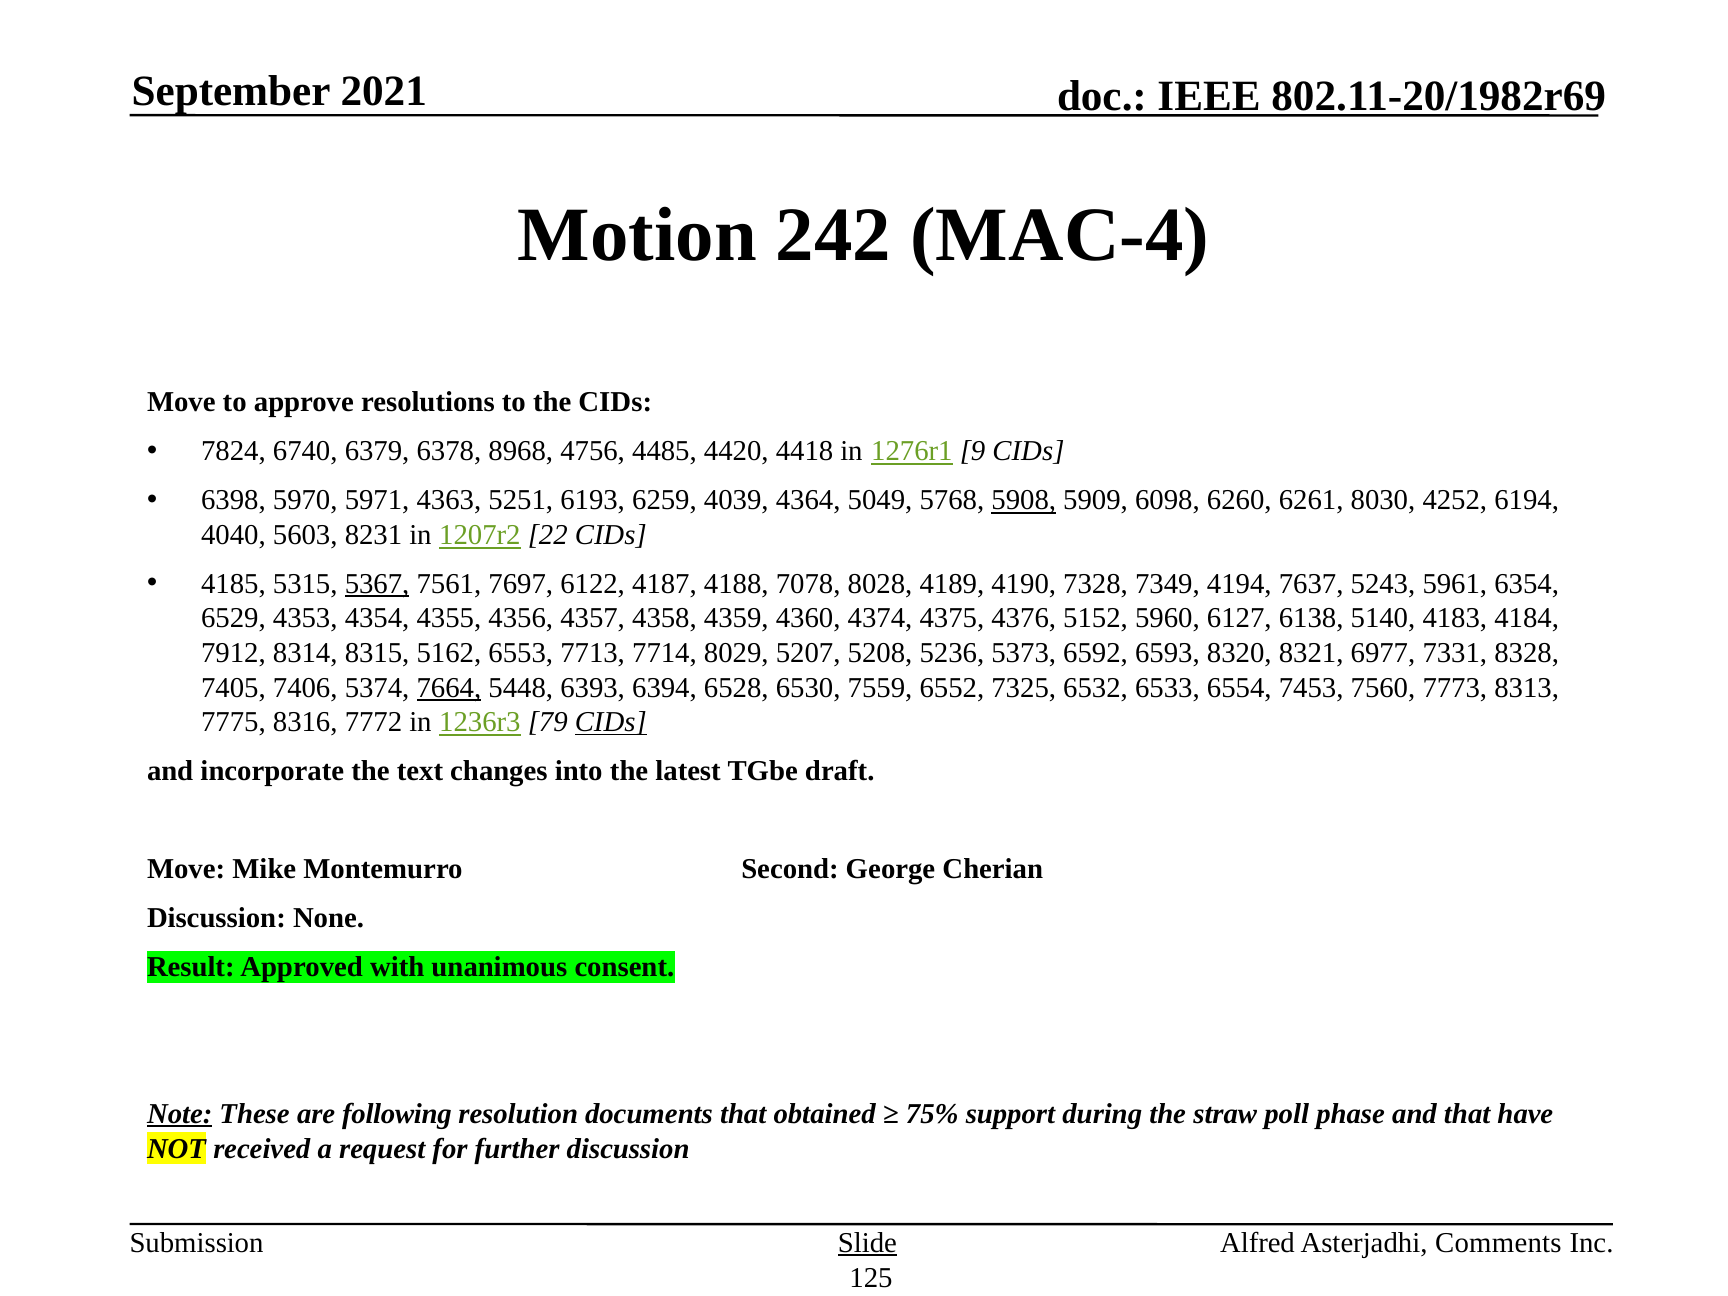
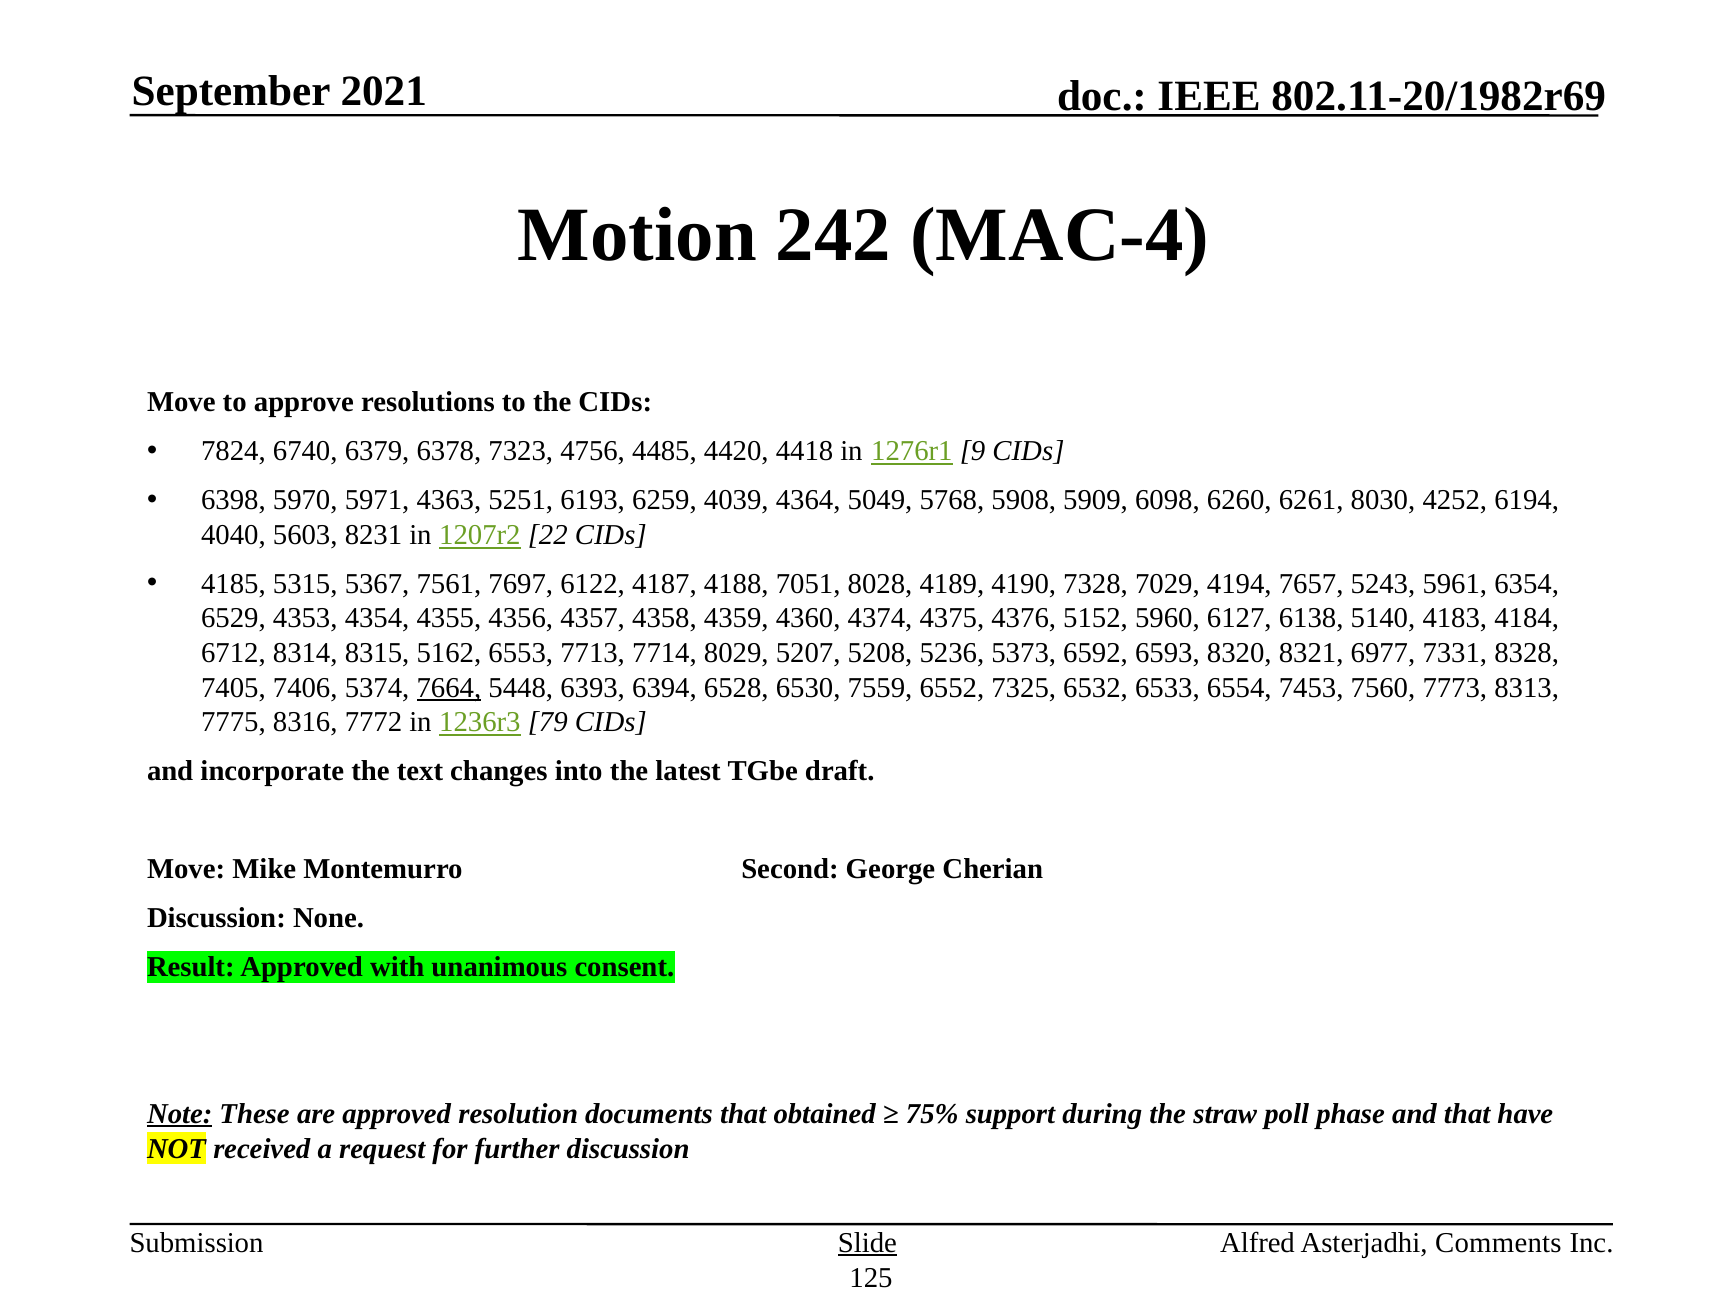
8968: 8968 -> 7323
5908 underline: present -> none
5367 underline: present -> none
7078: 7078 -> 7051
7349: 7349 -> 7029
7637: 7637 -> 7657
7912: 7912 -> 6712
CIDs at (611, 722) underline: present -> none
are following: following -> approved
